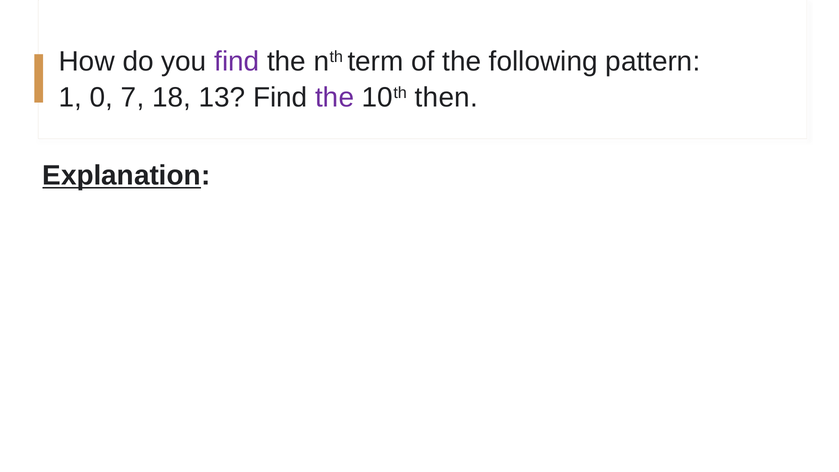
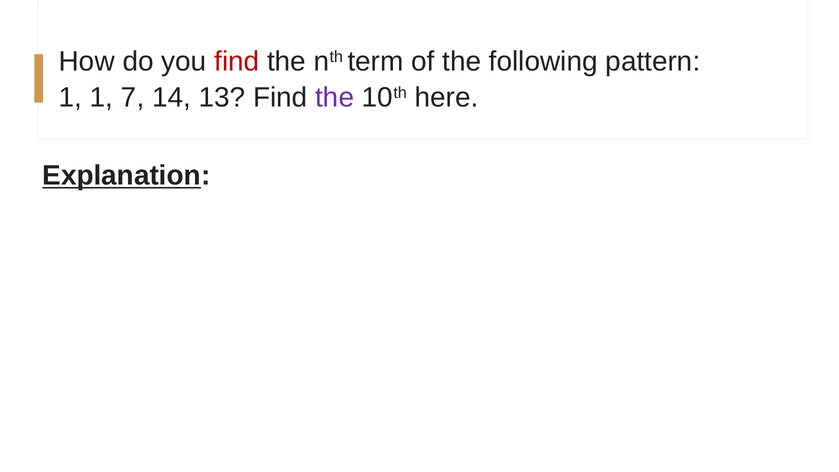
find at (237, 62) colour: purple -> red
1 0: 0 -> 1
18: 18 -> 14
then: then -> here
